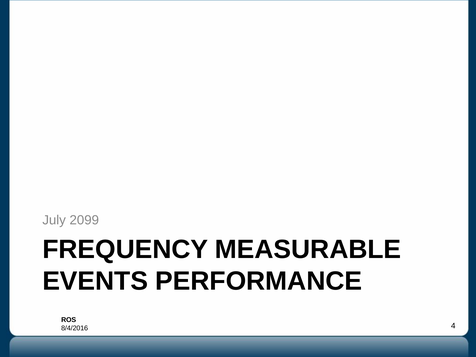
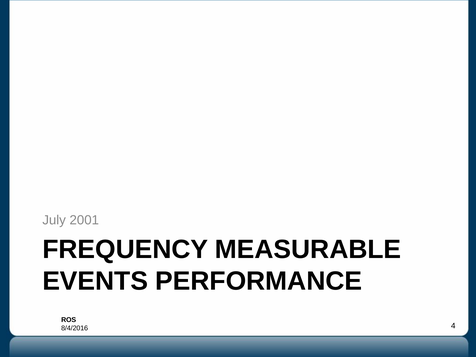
2099: 2099 -> 2001
